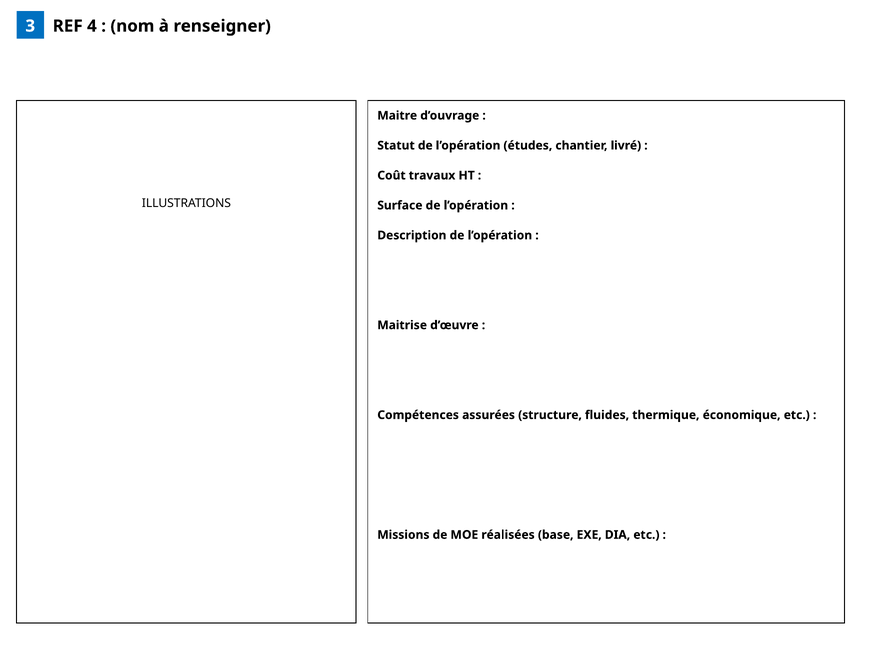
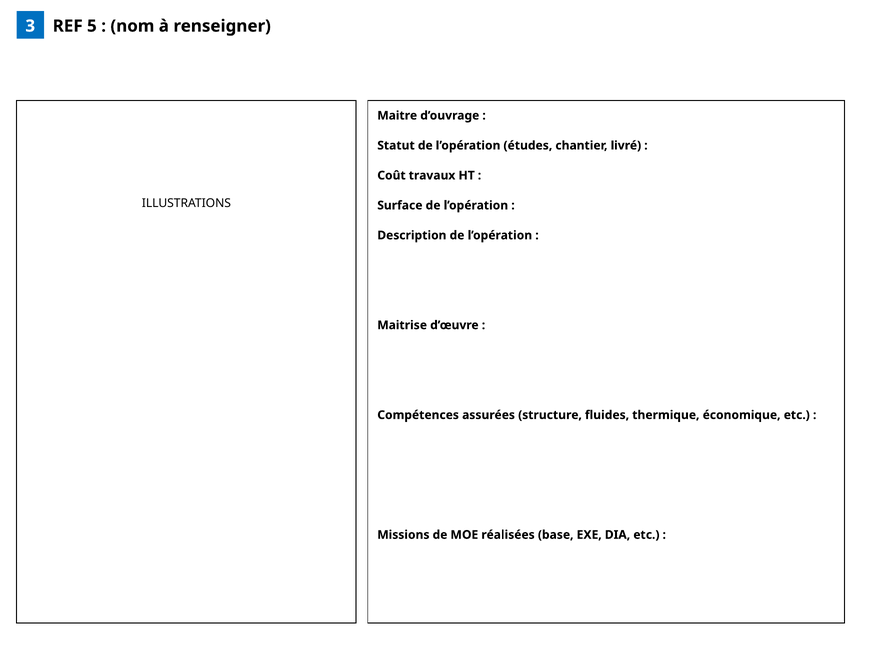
4: 4 -> 5
